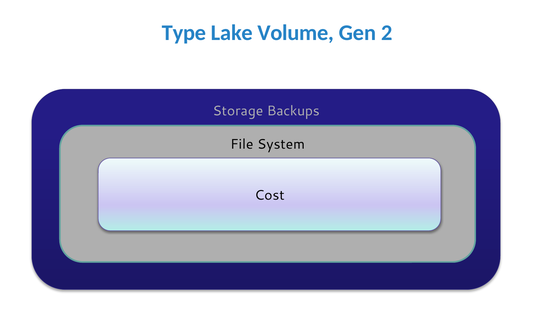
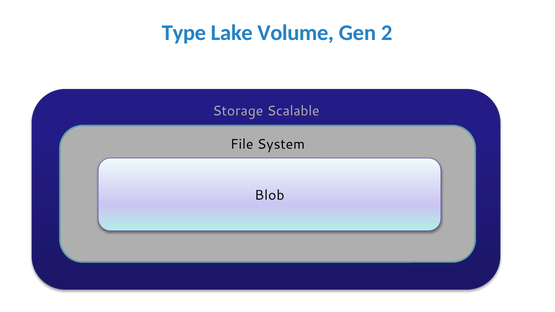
Backups: Backups -> Scalable
Cost: Cost -> Blob
